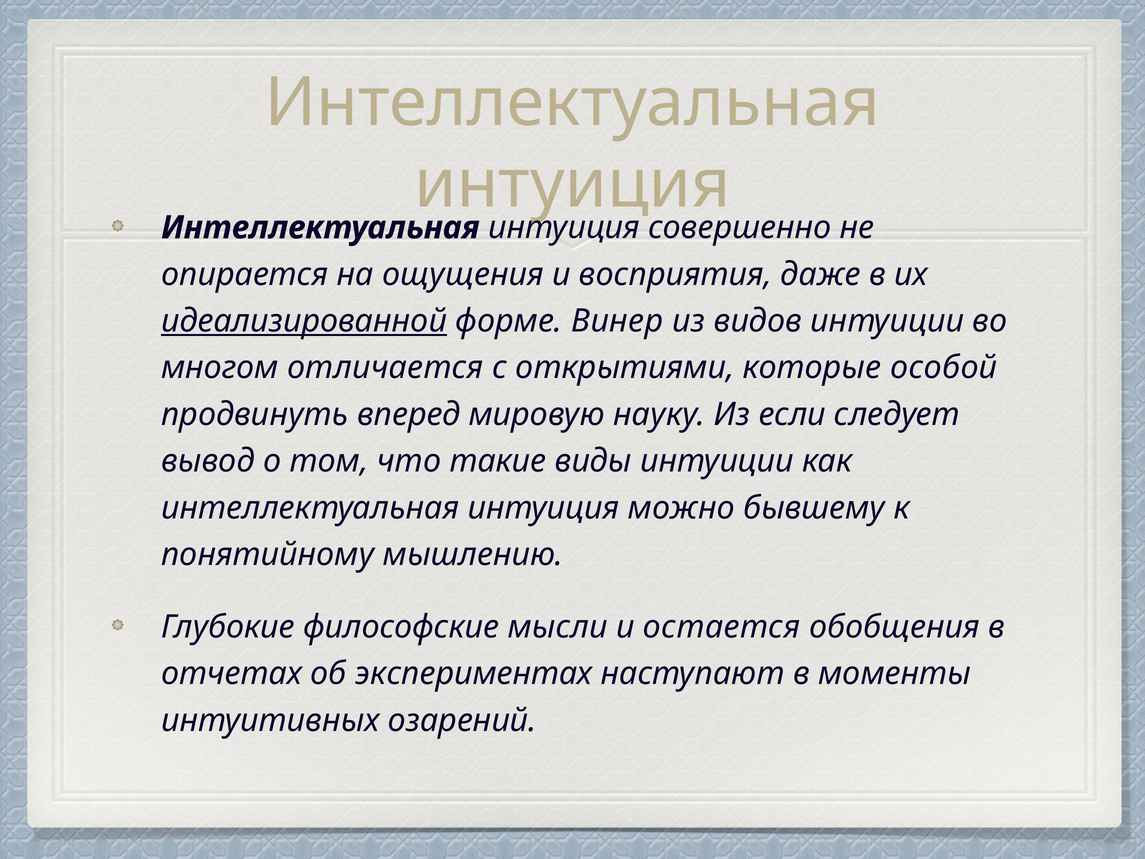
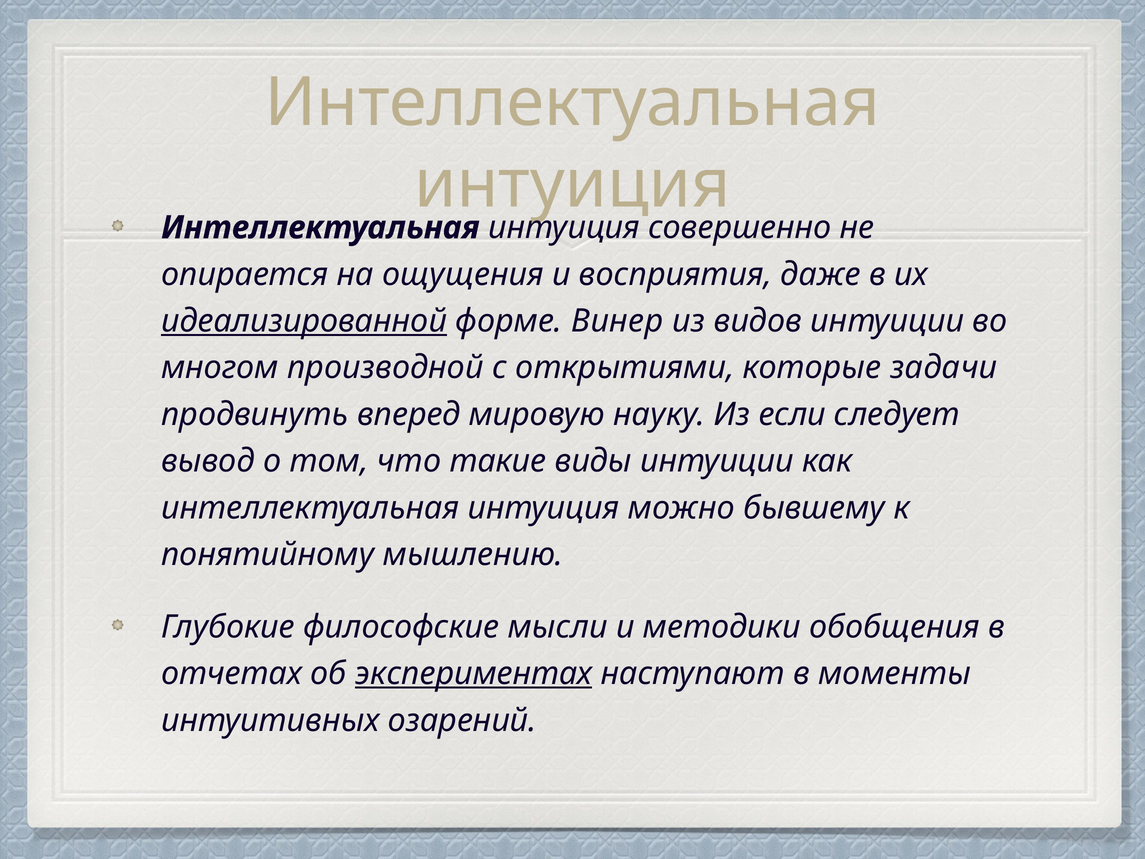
отличается: отличается -> производной
особой: особой -> задачи
остается: остается -> методики
экспериментах underline: none -> present
